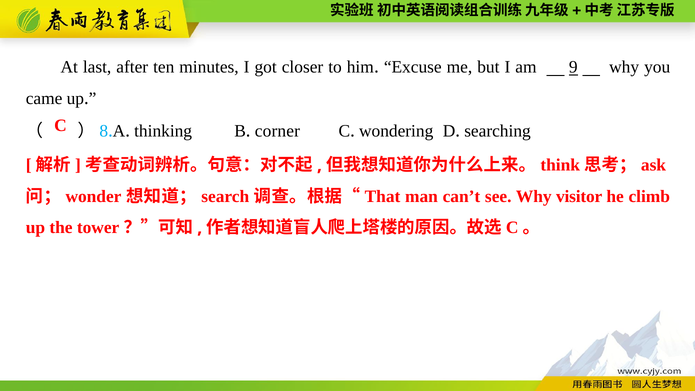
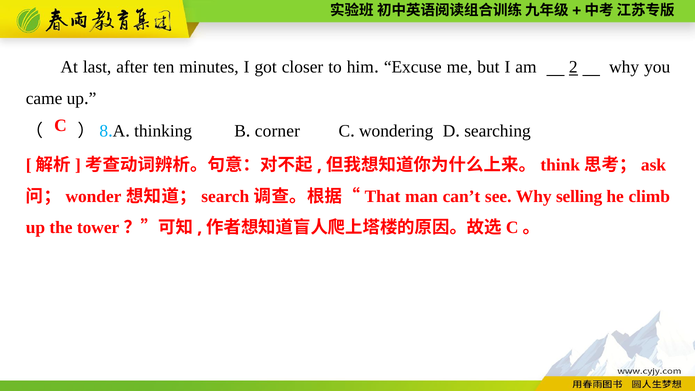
9: 9 -> 2
visitor: visitor -> selling
